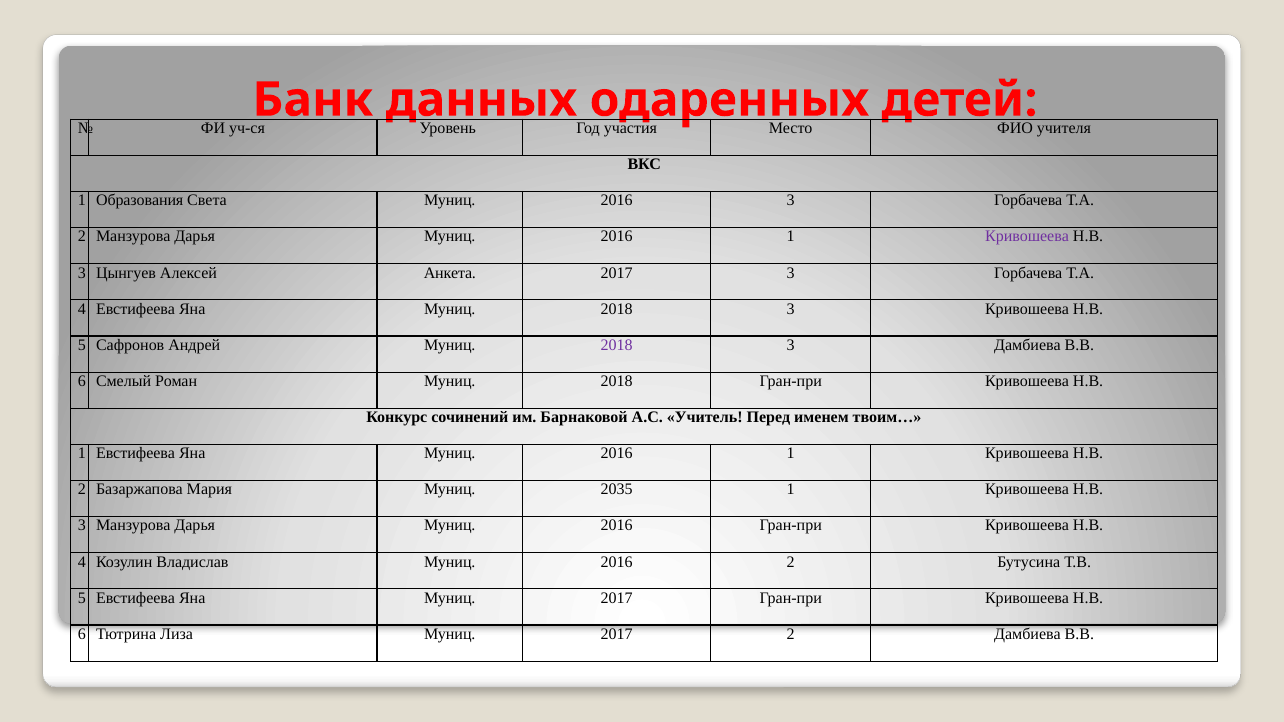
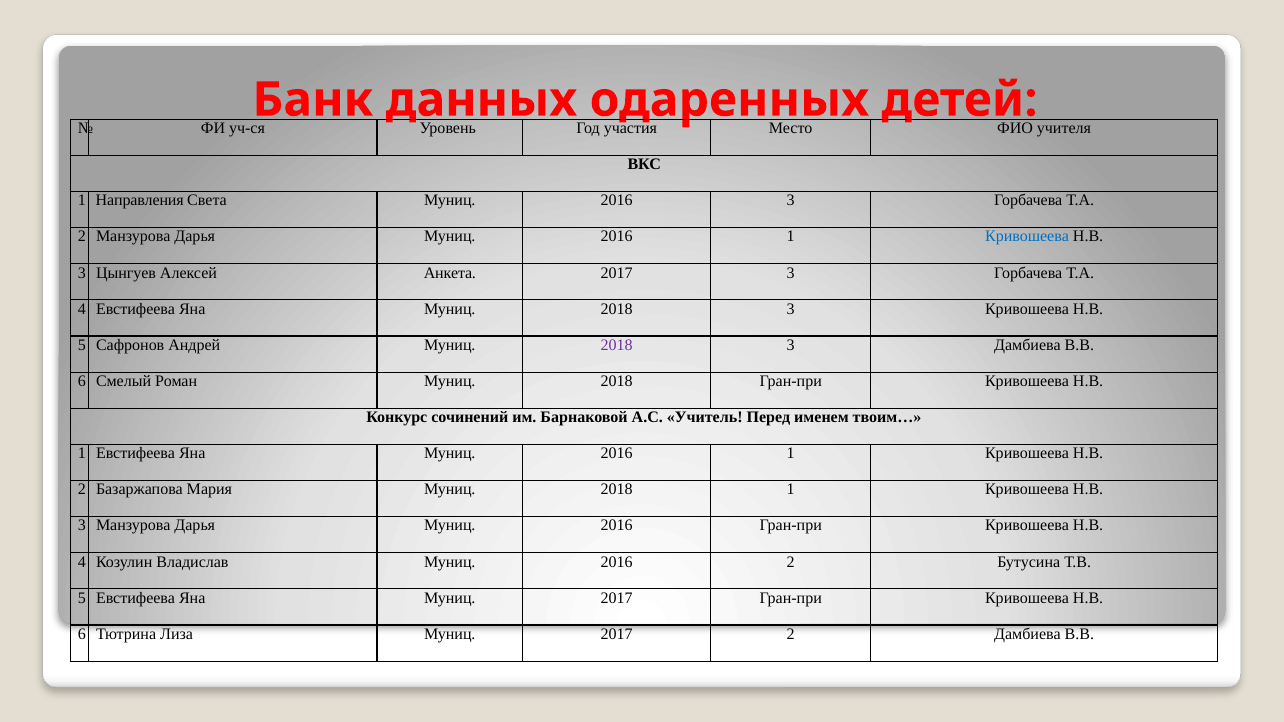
Образования: Образования -> Направления
Кривошеева at (1027, 237) colour: purple -> blue
Мария Муниц 2035: 2035 -> 2018
